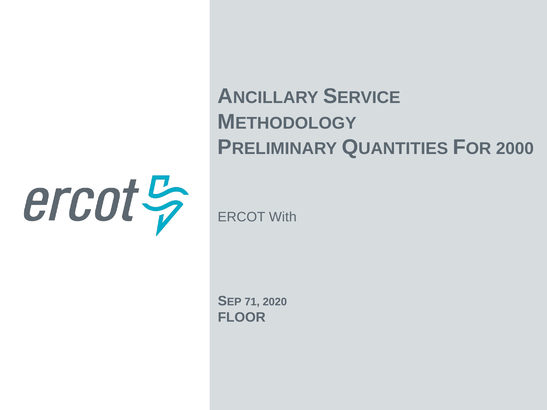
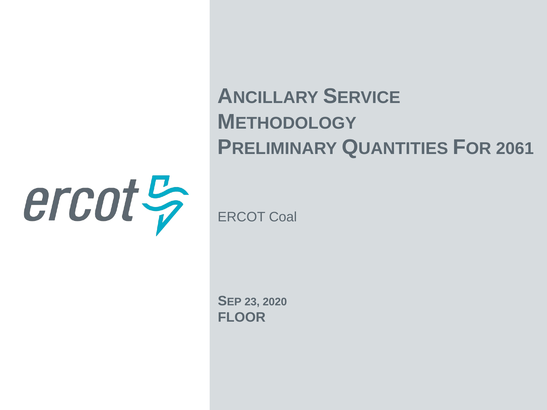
2000: 2000 -> 2061
With: With -> Coal
71: 71 -> 23
